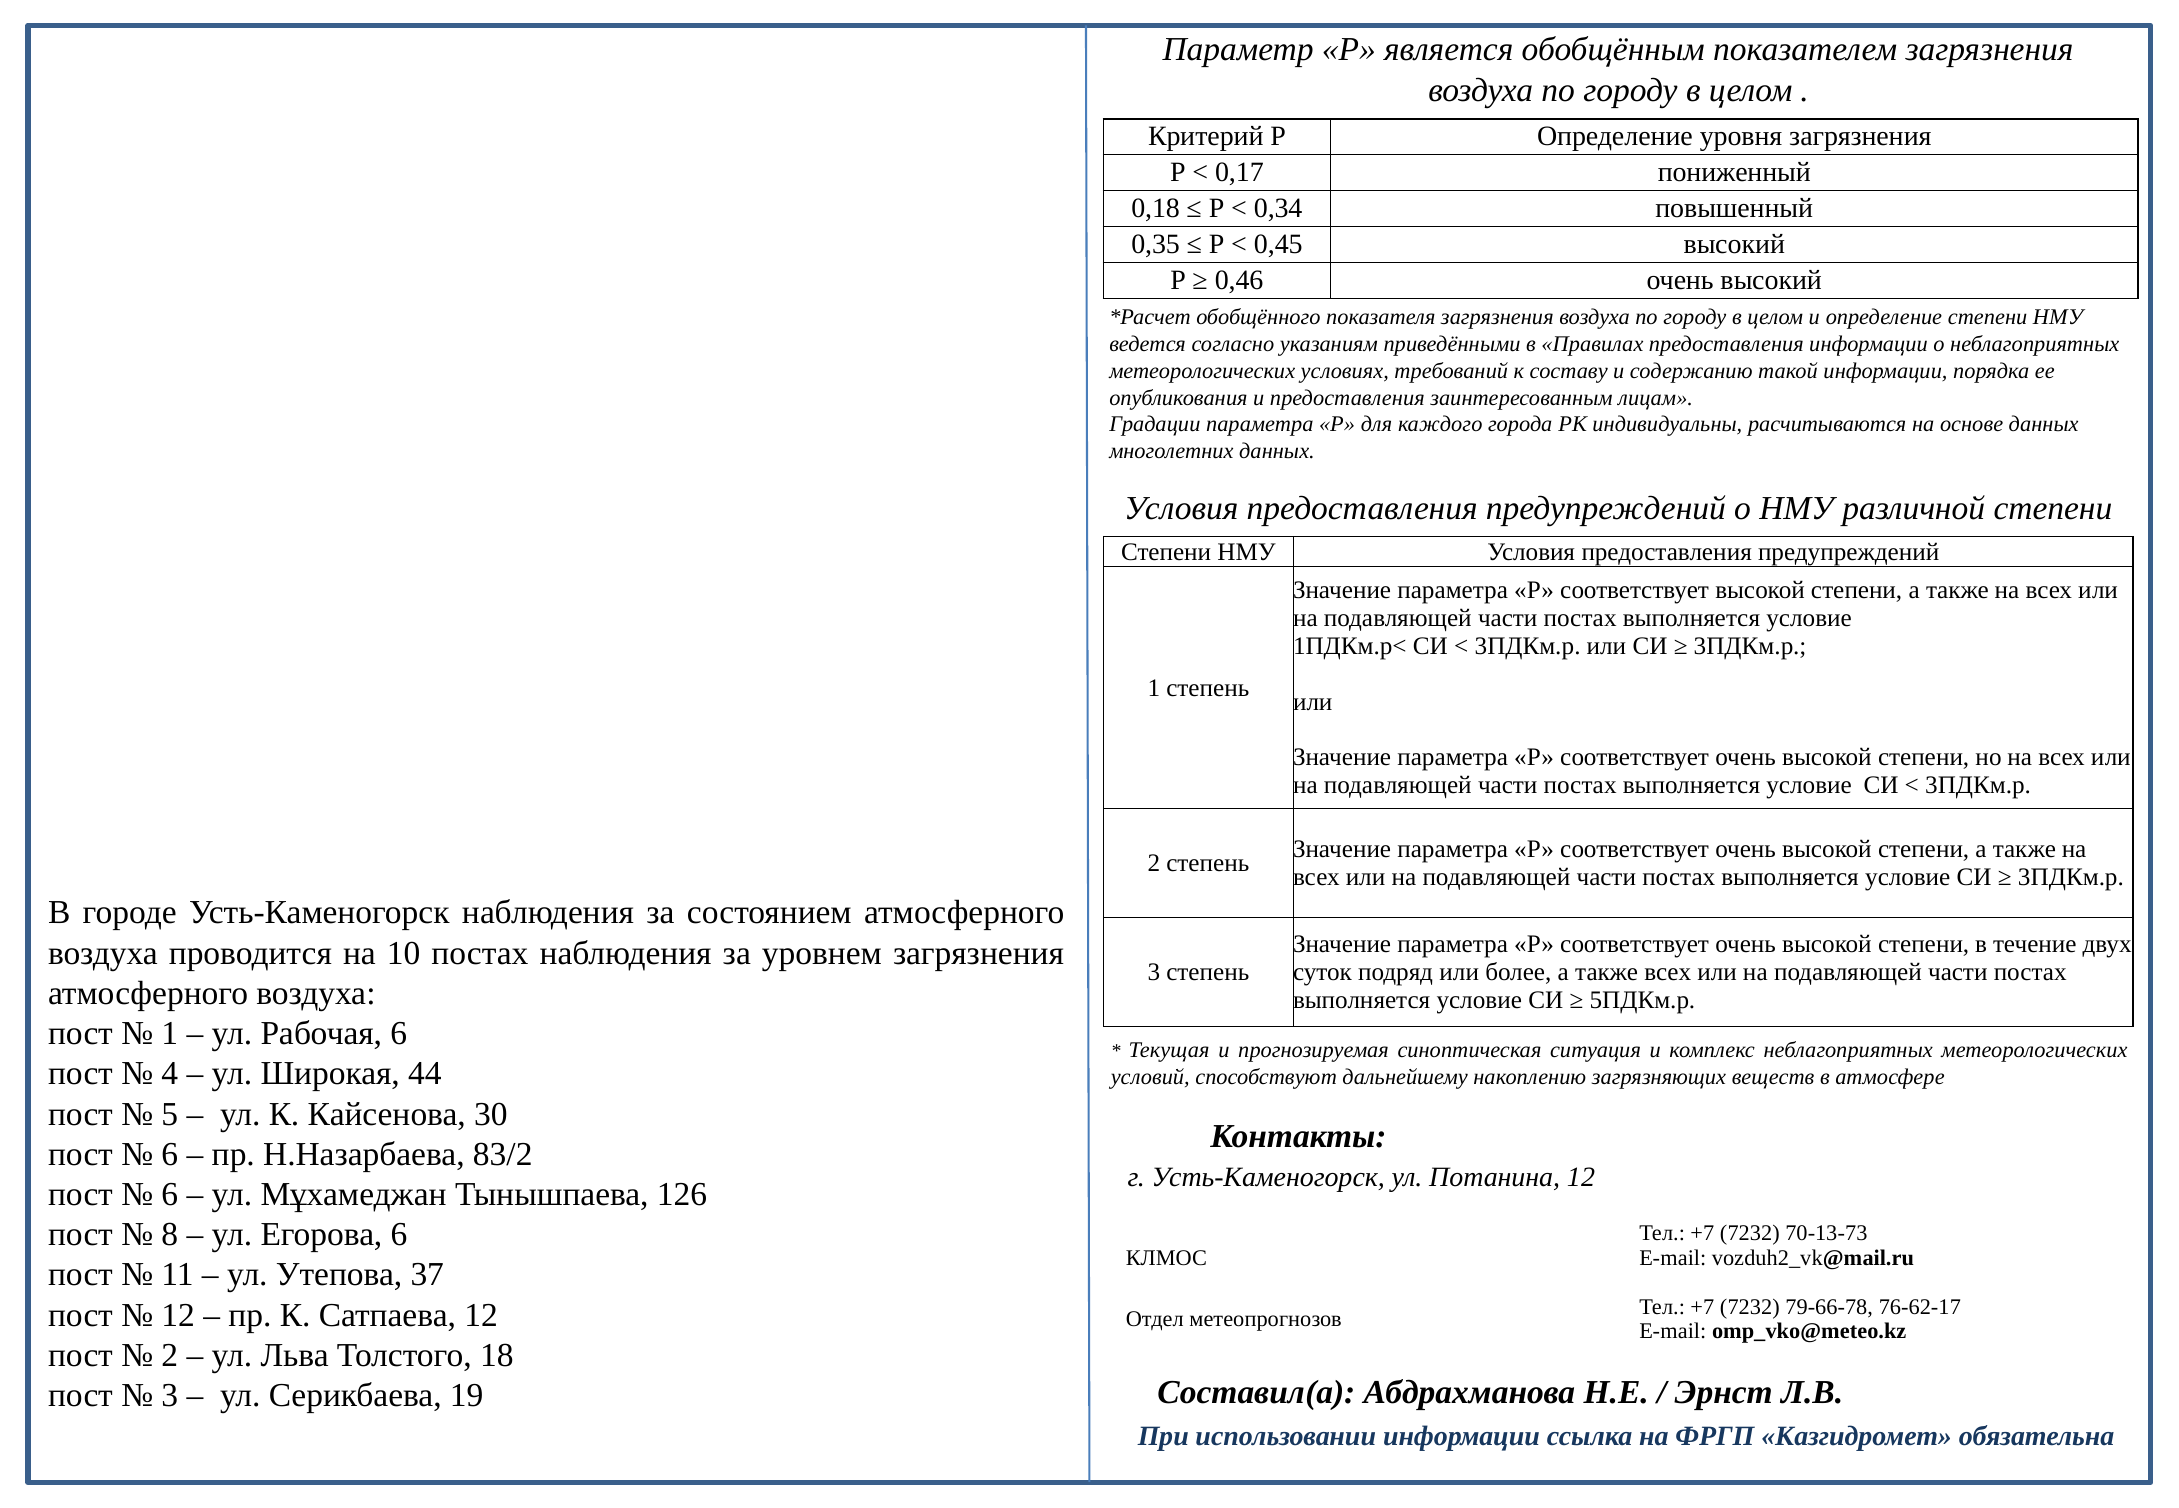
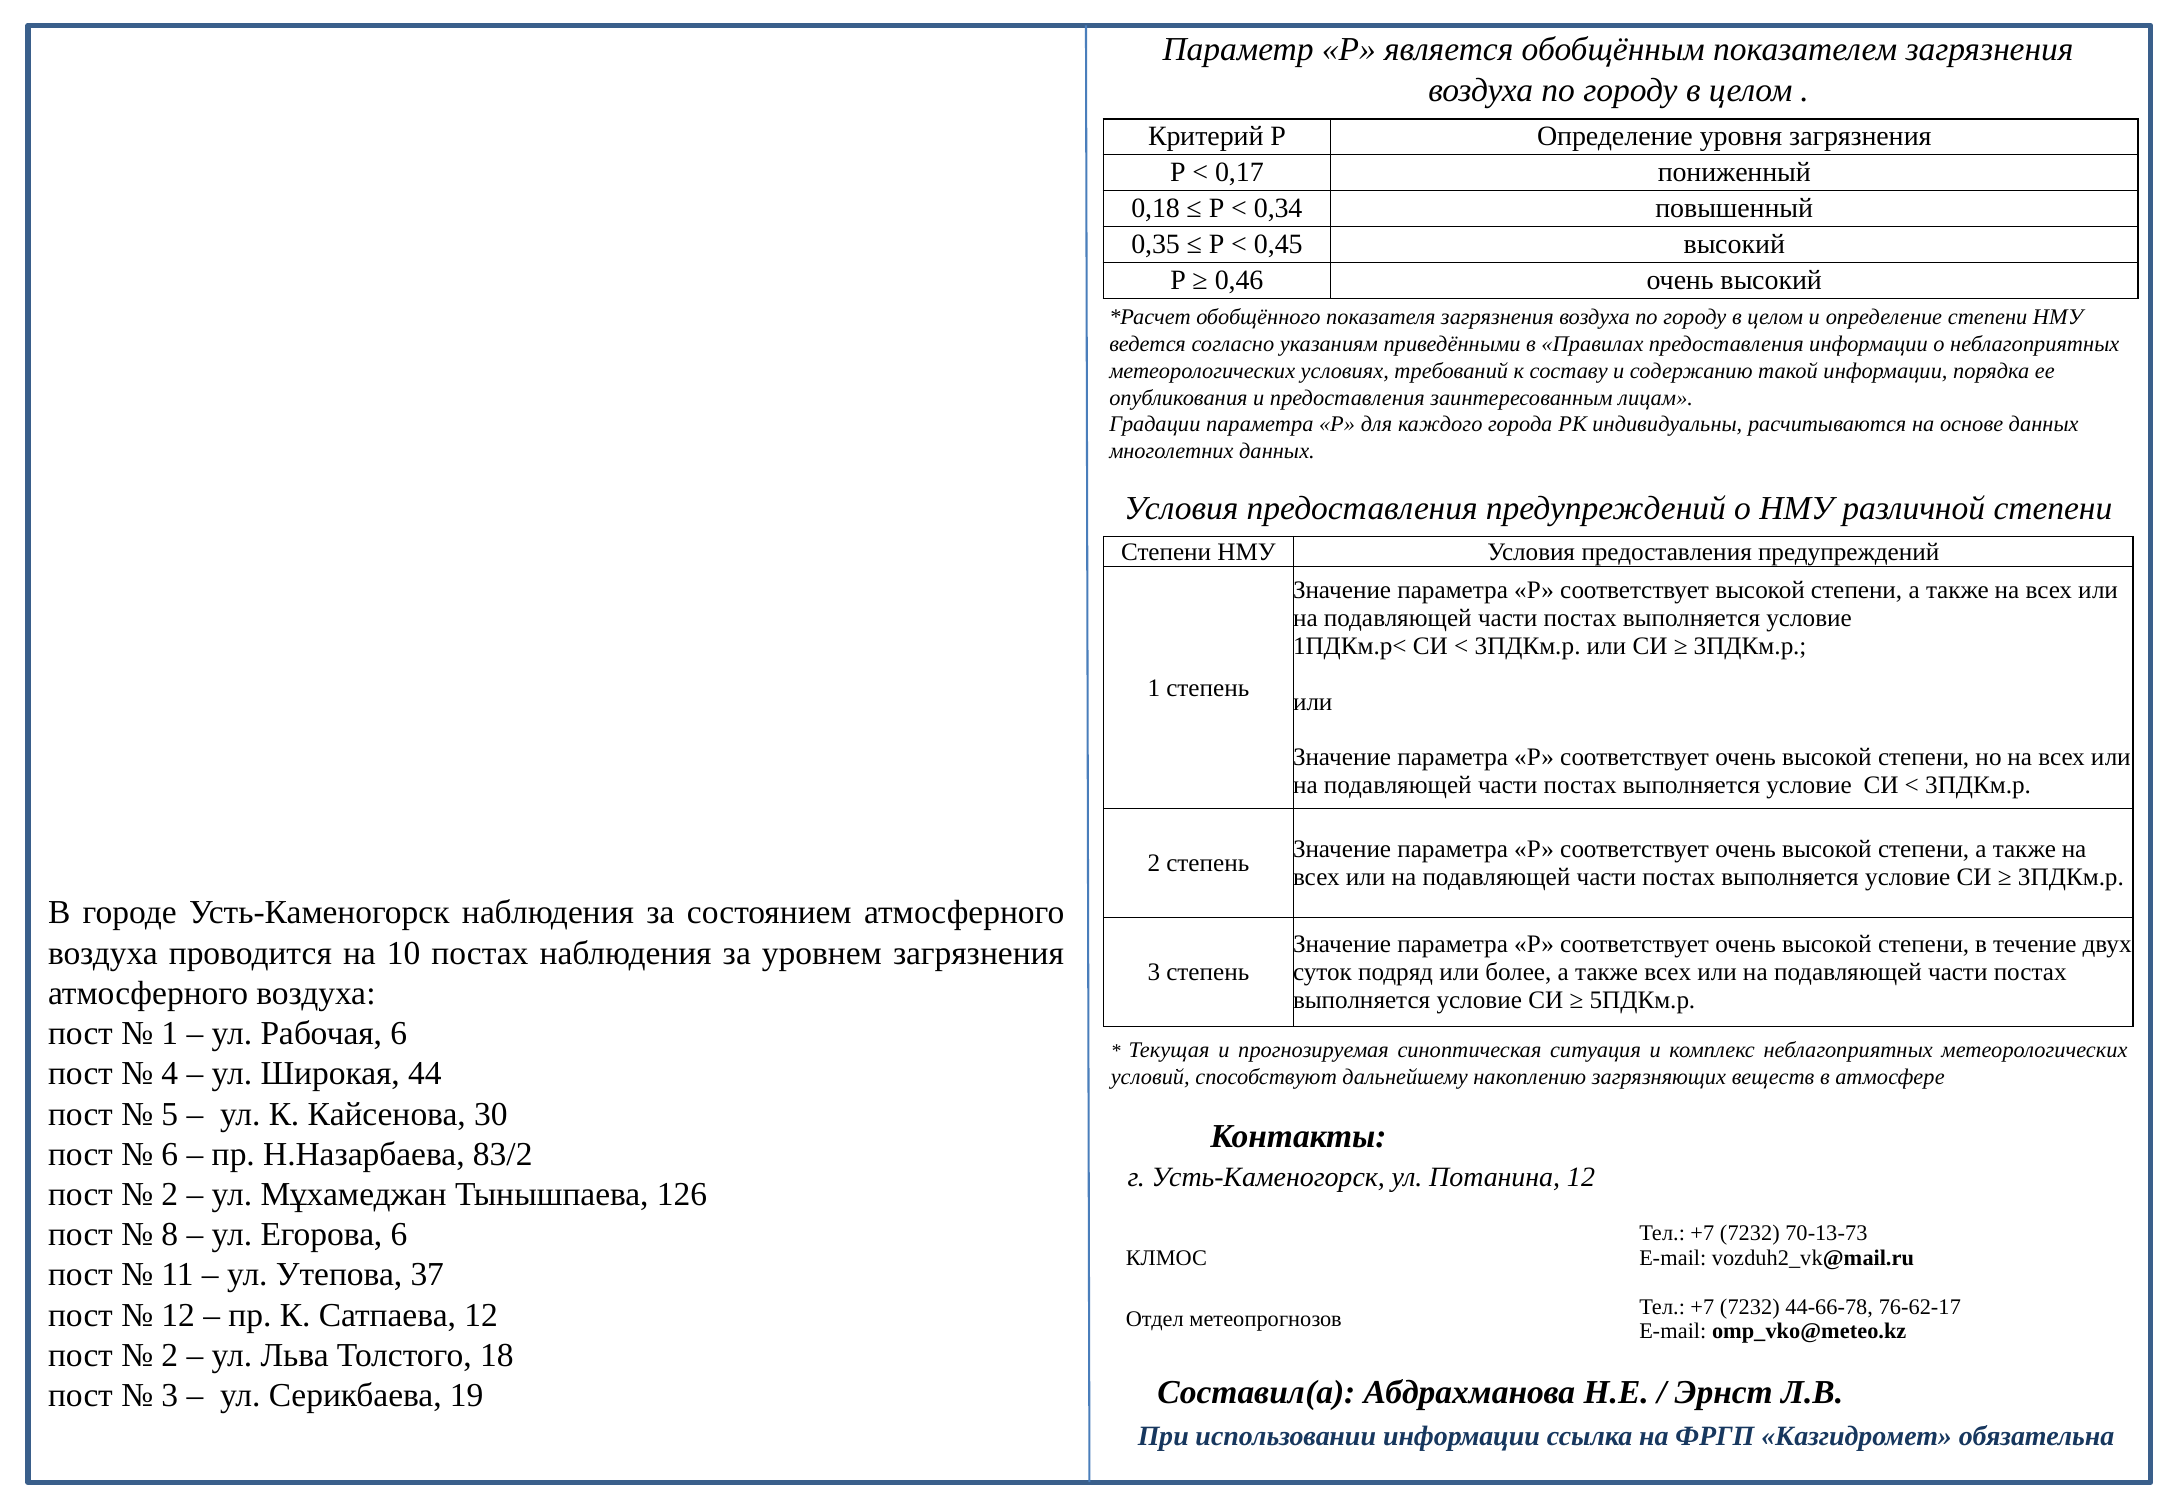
6 at (170, 1195): 6 -> 2
79-66-78: 79-66-78 -> 44-66-78
